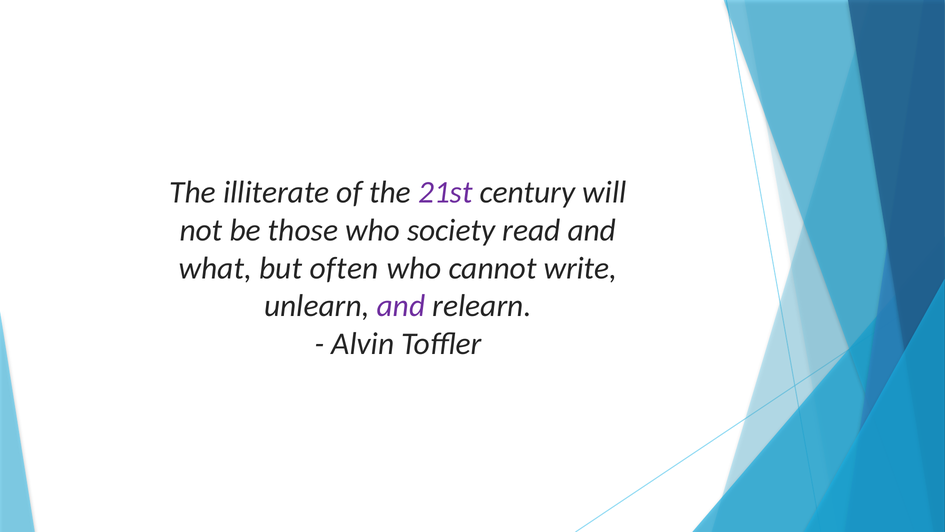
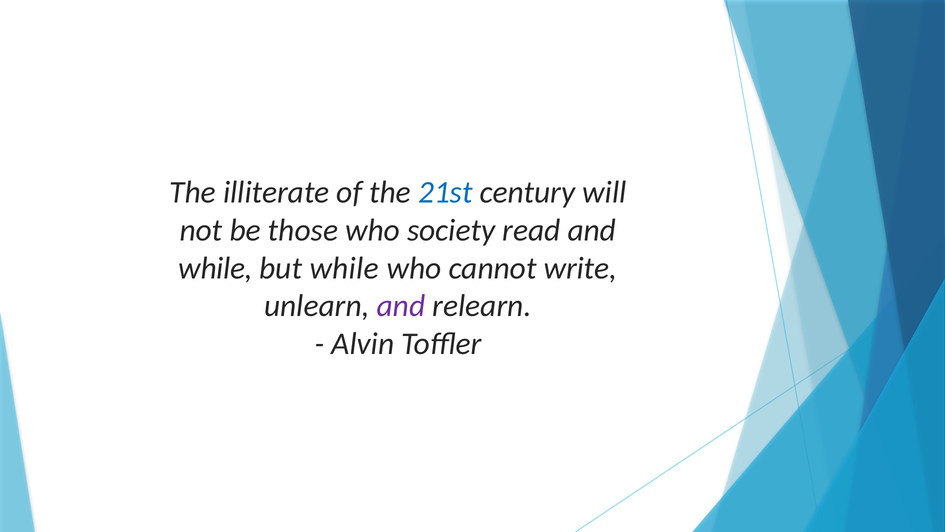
21st colour: purple -> blue
what at (215, 268): what -> while
but often: often -> while
